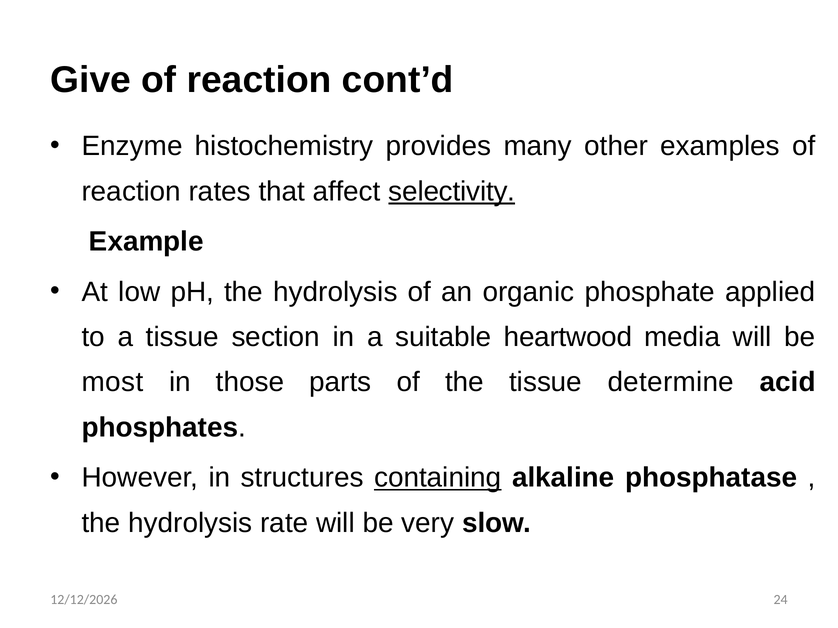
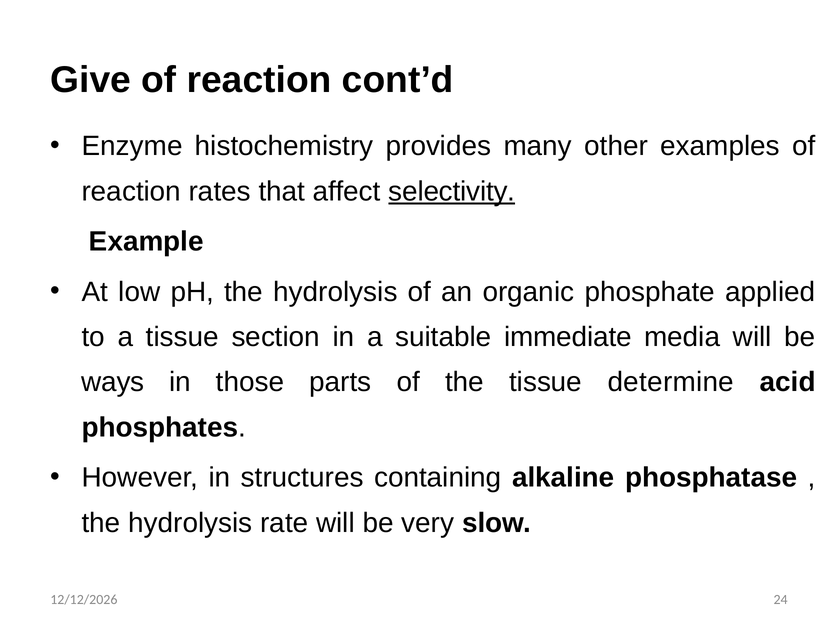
heartwood: heartwood -> immediate
most: most -> ways
containing underline: present -> none
